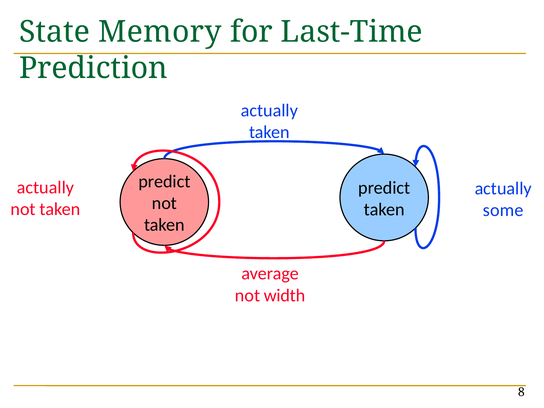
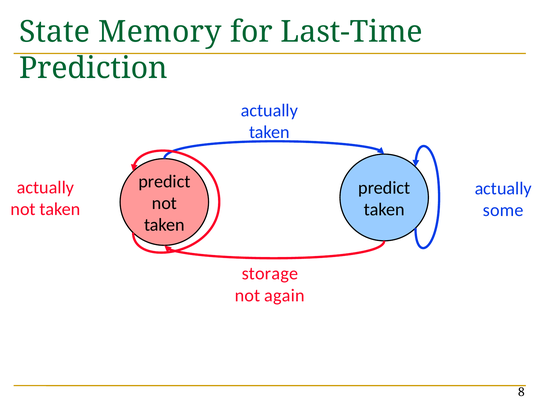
average: average -> storage
width: width -> again
